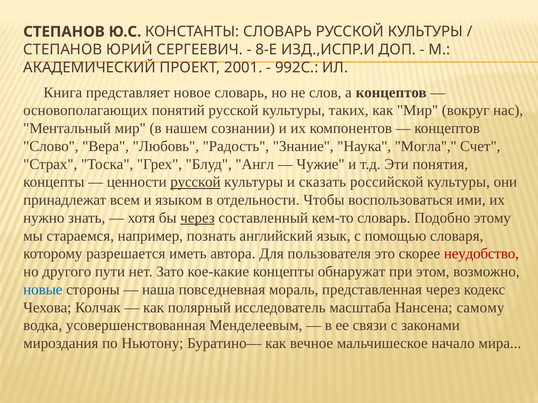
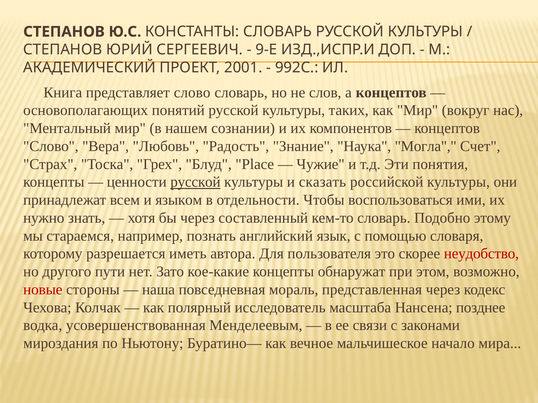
8-Е: 8-Е -> 9-Е
представляет новое: новое -> слово
Англ: Англ -> Place
через at (197, 218) underline: present -> none
новые colour: blue -> red
самому: самому -> позднее
